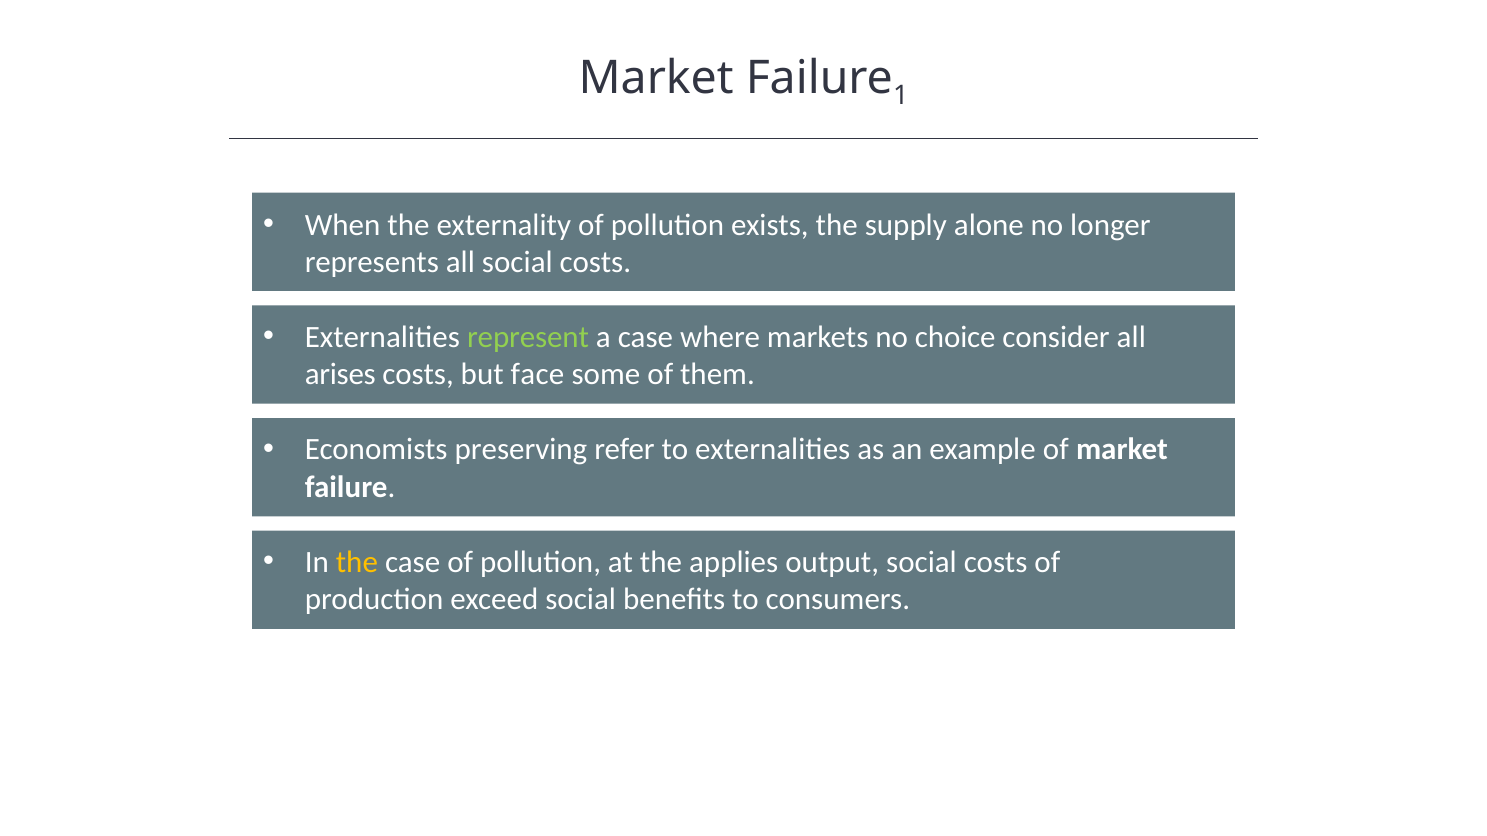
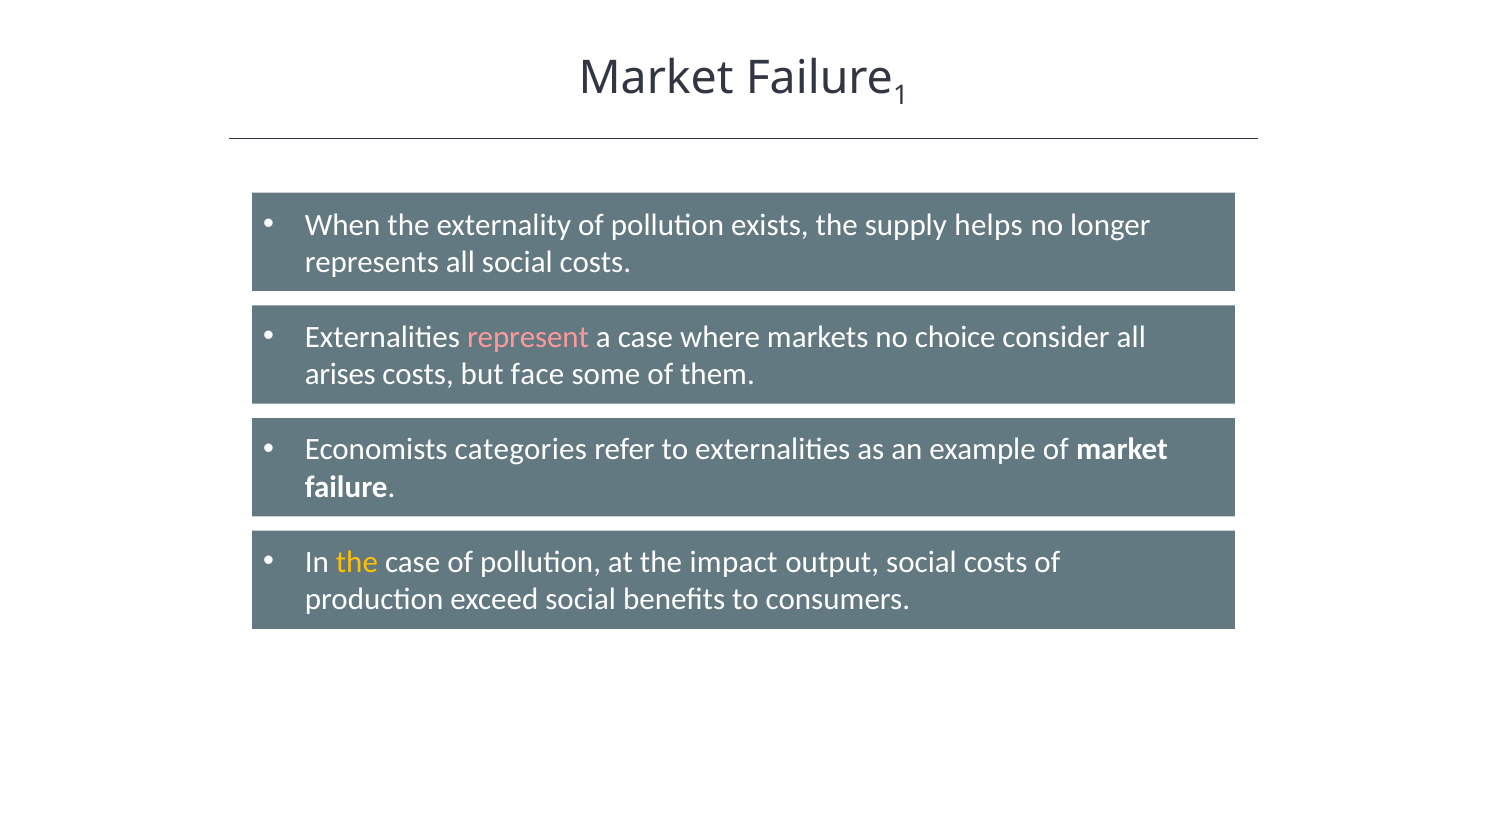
alone: alone -> helps
represent colour: light green -> pink
preserving: preserving -> categories
applies: applies -> impact
